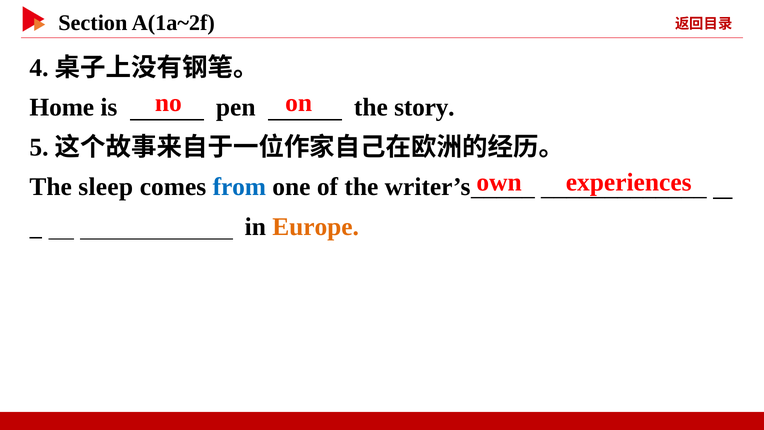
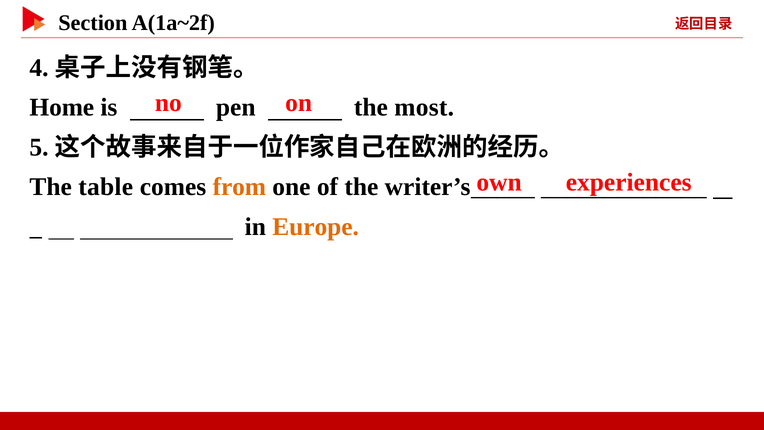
story: story -> most
sleep: sleep -> table
from colour: blue -> orange
